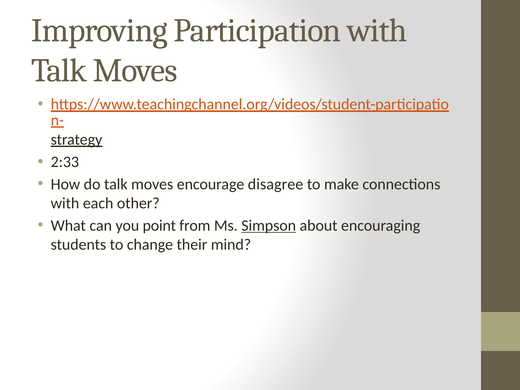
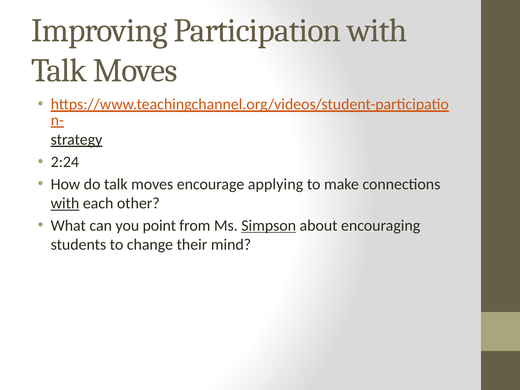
2:33: 2:33 -> 2:24
disagree: disagree -> applying
with at (65, 203) underline: none -> present
